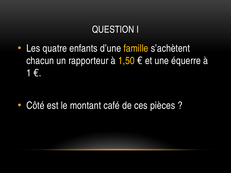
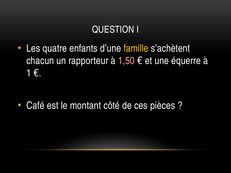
1,50 colour: yellow -> pink
Côté: Côté -> Café
café: café -> côté
